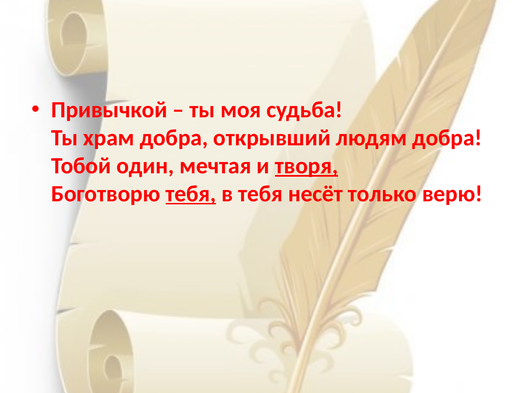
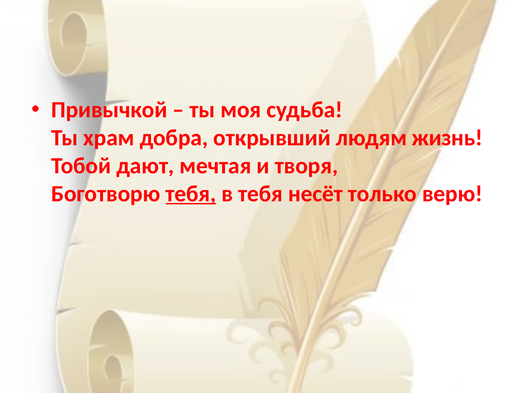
людям добра: добра -> жизнь
один: один -> дают
творя underline: present -> none
